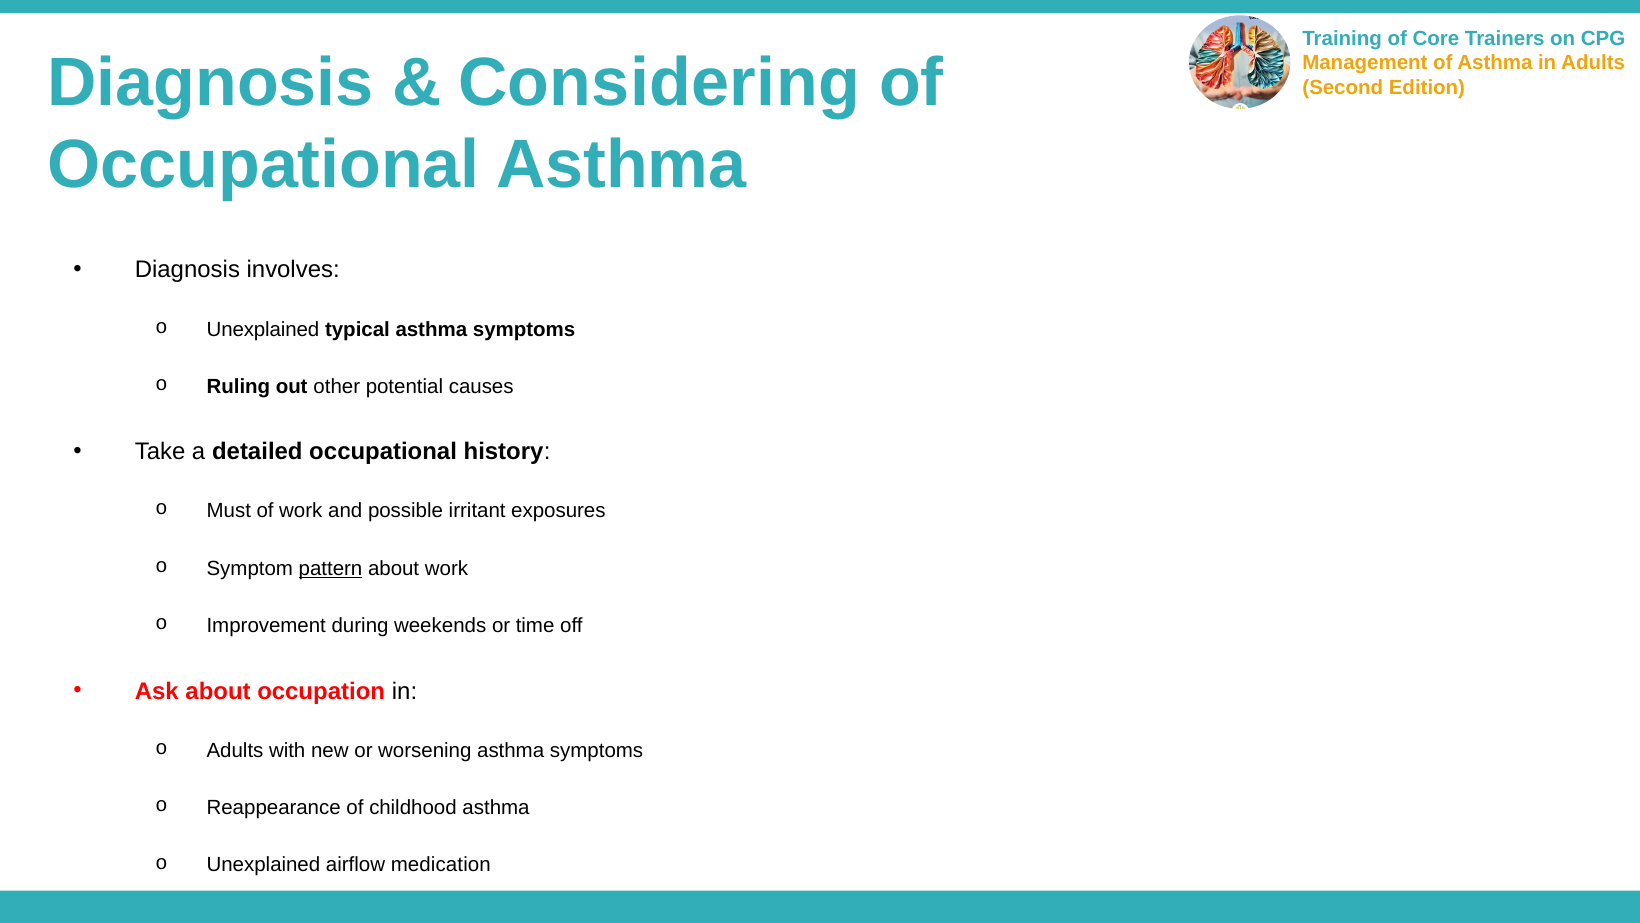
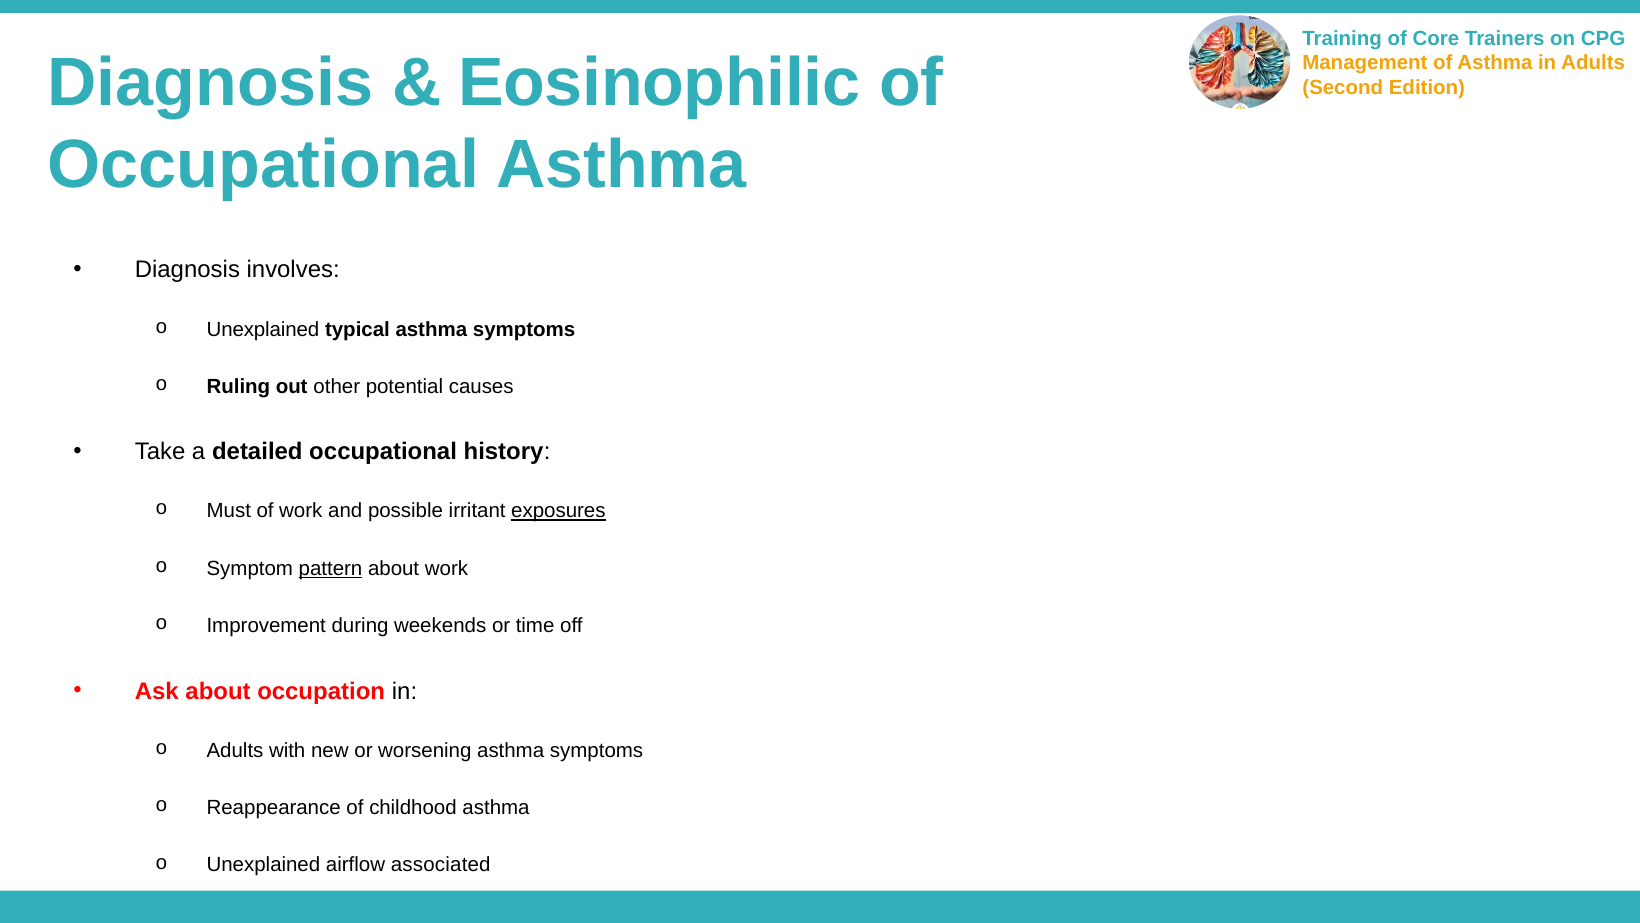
Considering: Considering -> Eosinophilic
exposures underline: none -> present
medication: medication -> associated
